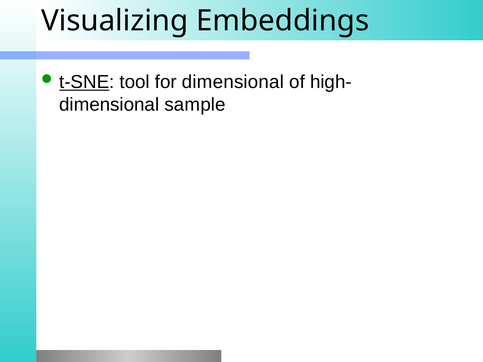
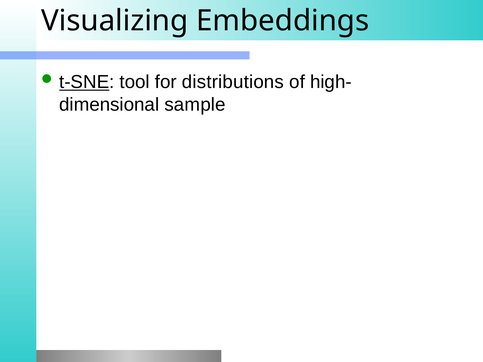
for dimensional: dimensional -> distributions
